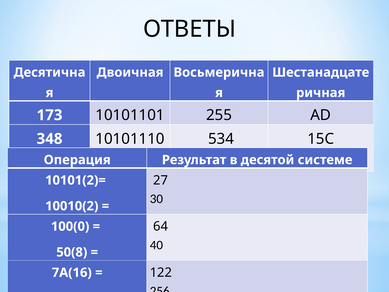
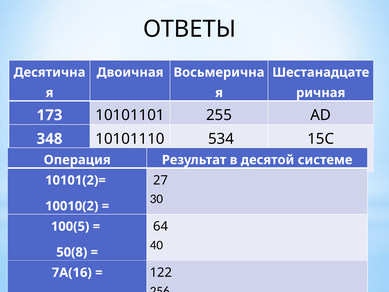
100(0: 100(0 -> 100(5
